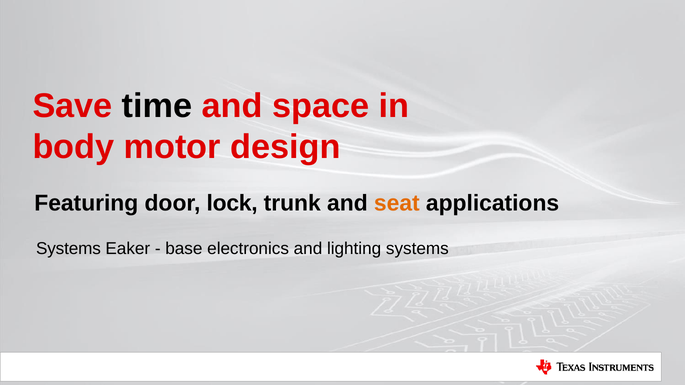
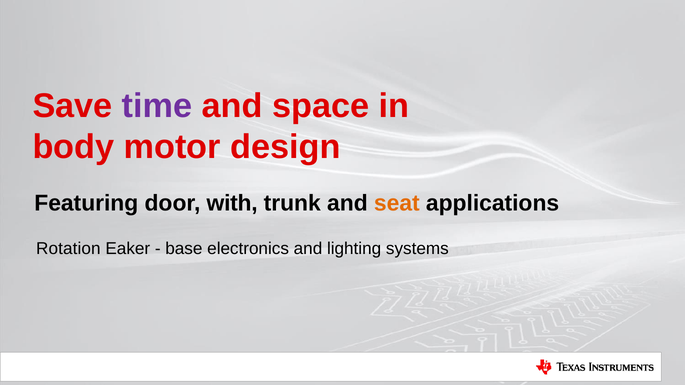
time colour: black -> purple
lock: lock -> with
Systems at (68, 249): Systems -> Rotation
